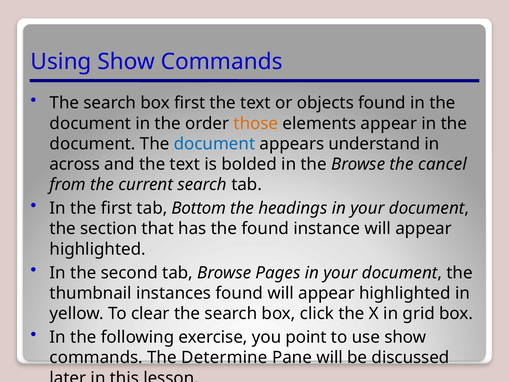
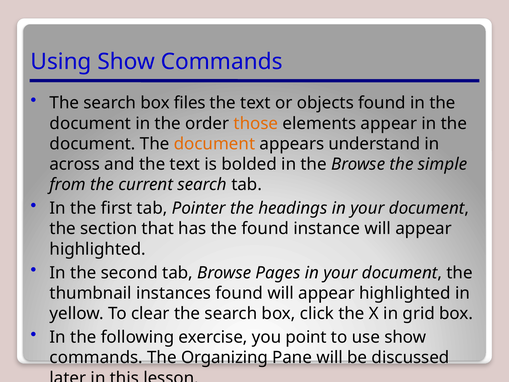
box first: first -> files
document at (214, 144) colour: blue -> orange
cancel: cancel -> simple
Bottom: Bottom -> Pointer
Determine: Determine -> Organizing
